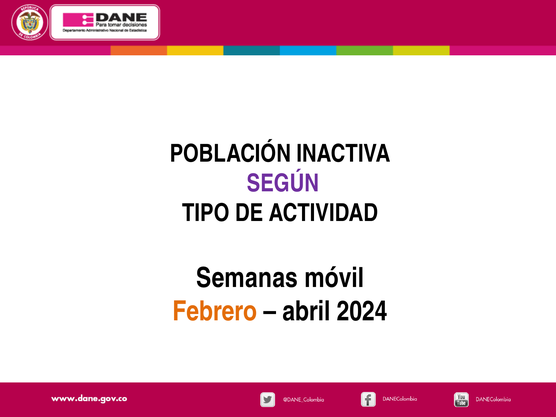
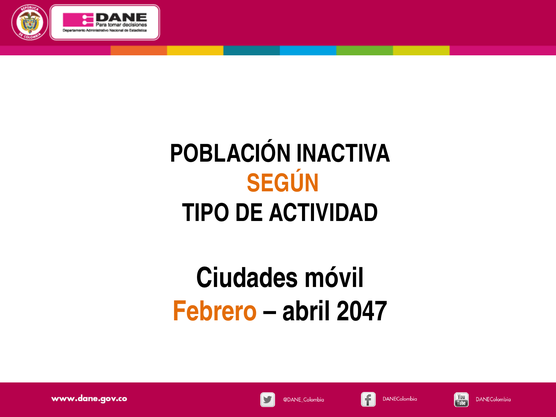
SEGÚN colour: purple -> orange
Semanas: Semanas -> Ciudades
2024: 2024 -> 2047
